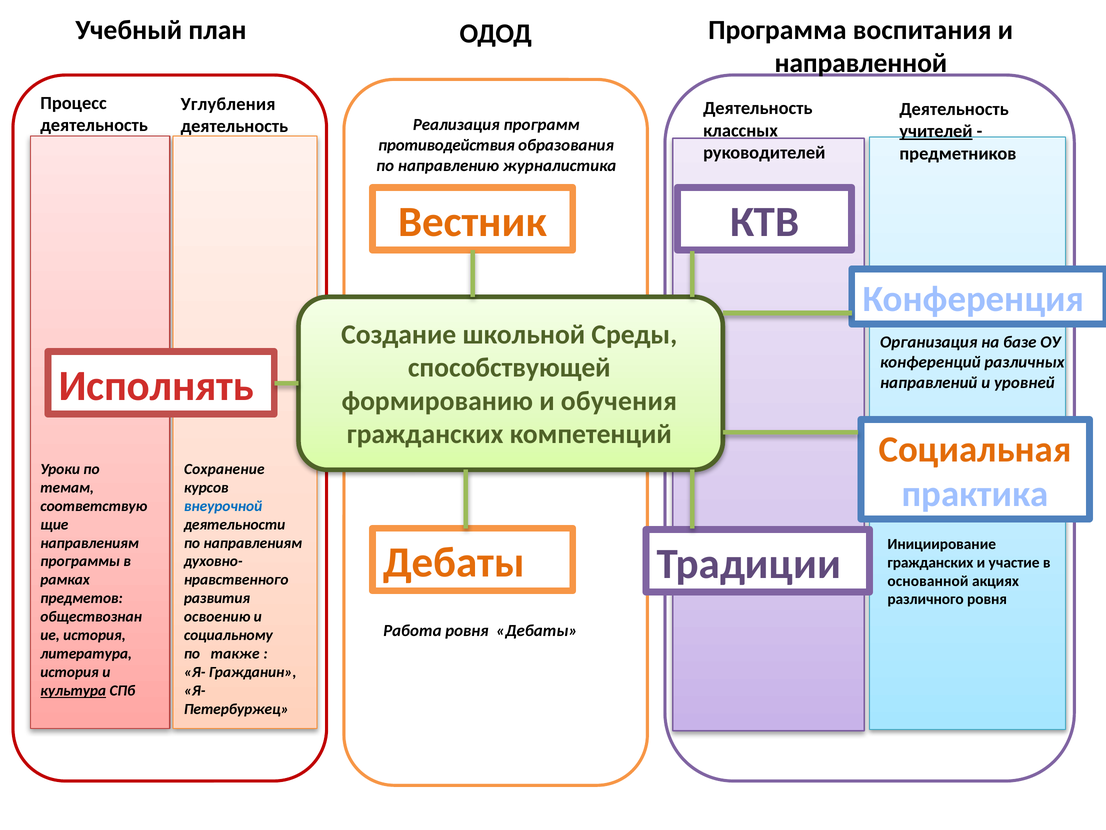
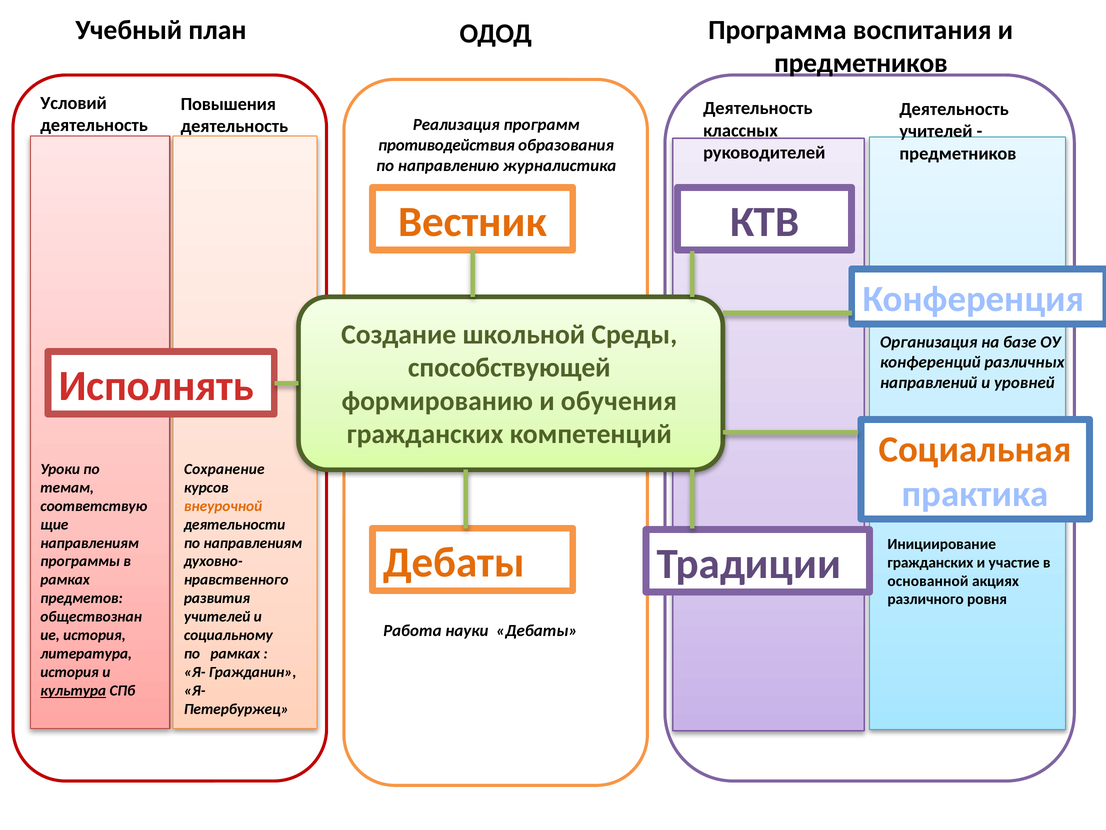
направленной at (861, 63): направленной -> предметников
Процесс: Процесс -> Условий
Углубления: Углубления -> Повышения
учителей at (936, 131) underline: present -> none
внеурочной colour: blue -> orange
освоению at (217, 616): освоению -> учителей
Работа ровня: ровня -> науки
по также: также -> рамках
